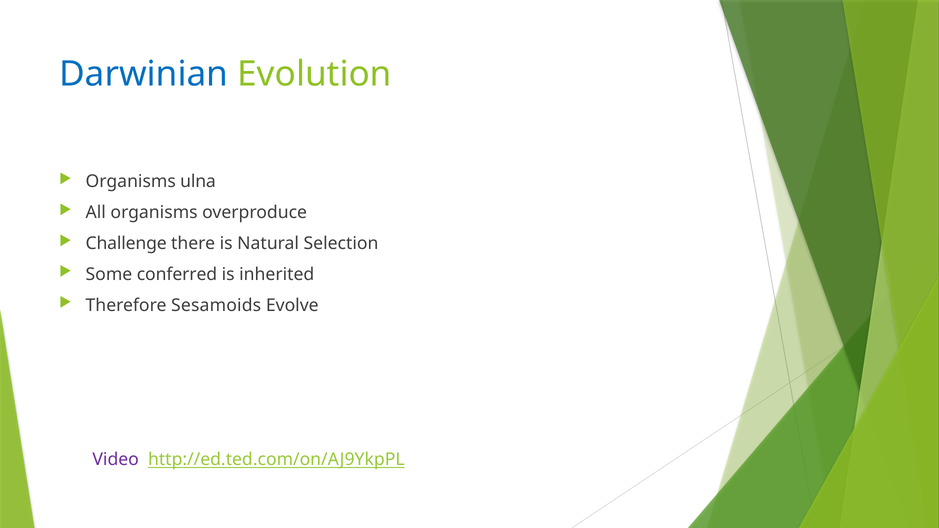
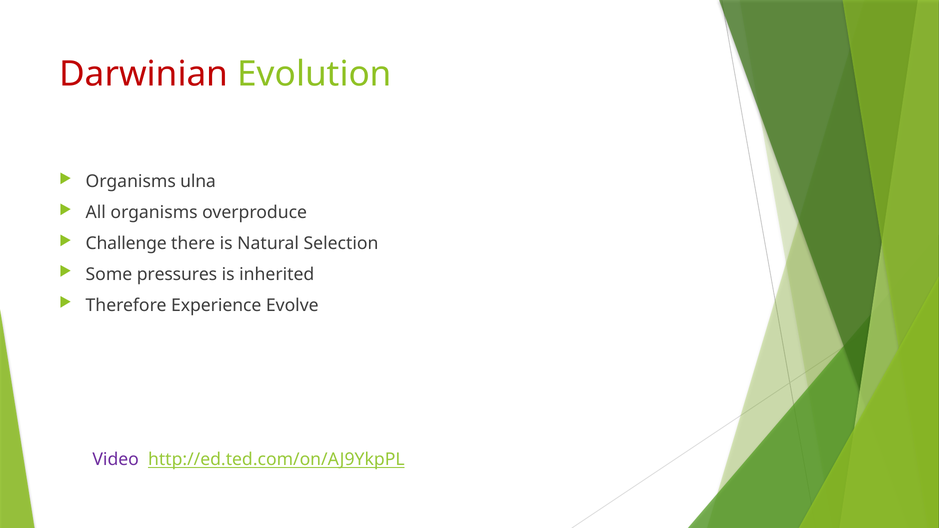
Darwinian colour: blue -> red
conferred: conferred -> pressures
Sesamoids: Sesamoids -> Experience
